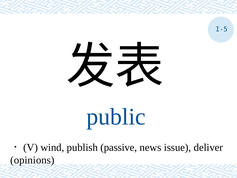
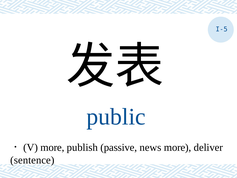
wind at (52, 147): wind -> more
news issue: issue -> more
opinions: opinions -> sentence
